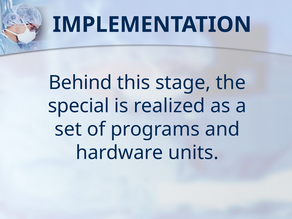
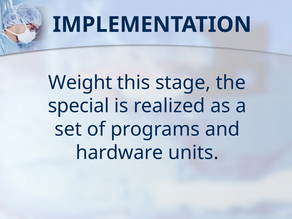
Behind: Behind -> Weight
